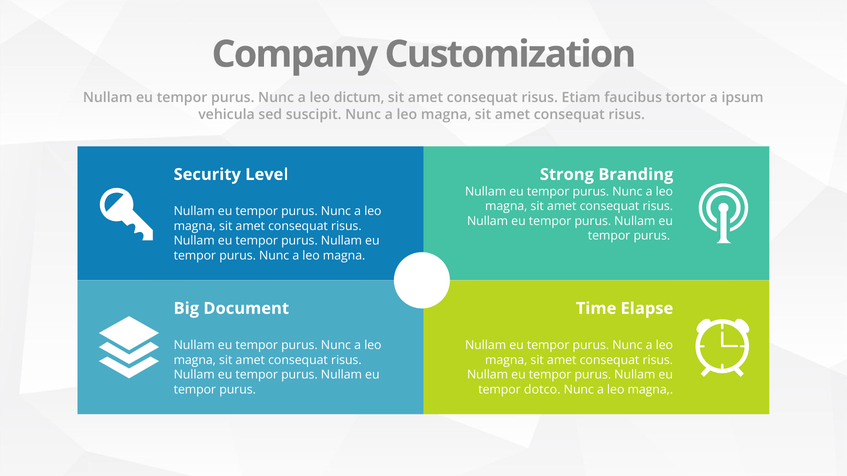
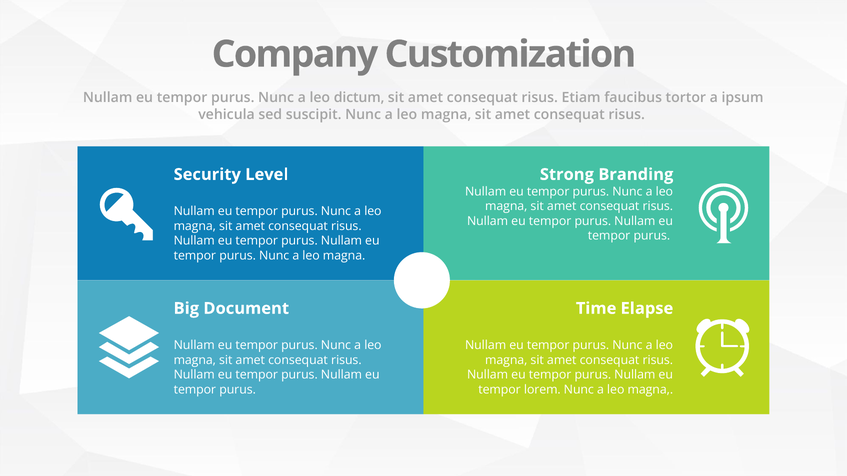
dotco: dotco -> lorem
